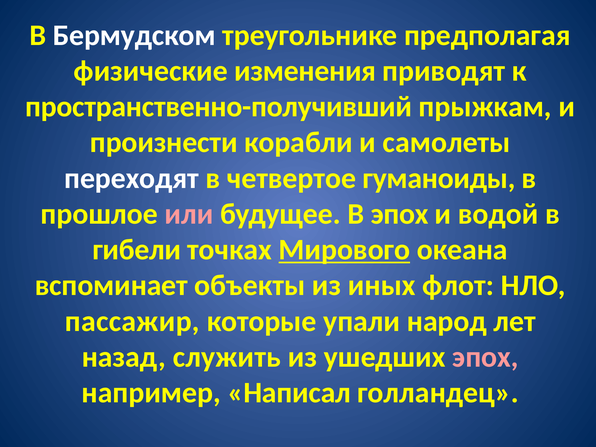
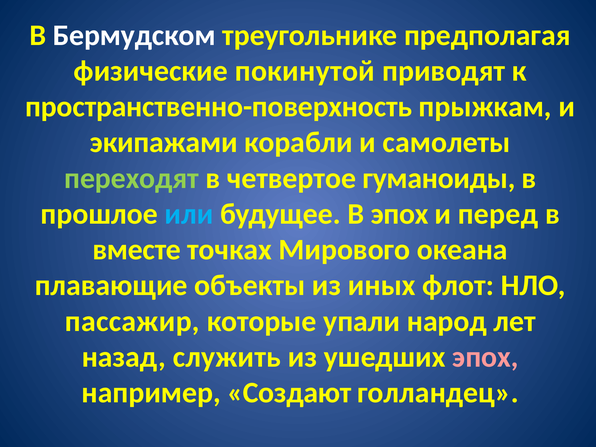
изменения: изменения -> покинутой
пространственно-получивший: пространственно-получивший -> пространственно-поверхность
произнести: произнести -> экипажами
переходят colour: white -> light green
или colour: pink -> light blue
водой: водой -> перед
гибели: гибели -> вместе
Мирового underline: present -> none
вспоминает: вспоминает -> плавающие
Написал: Написал -> Создают
